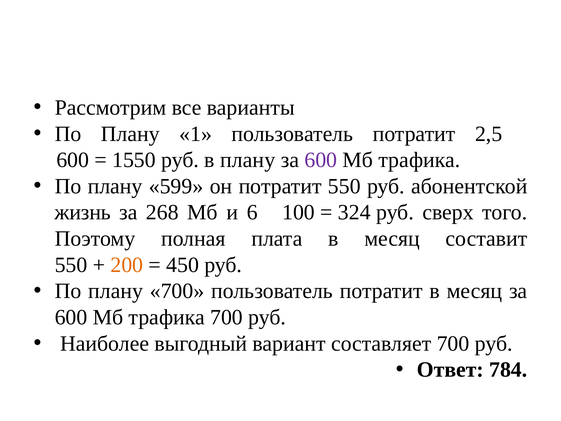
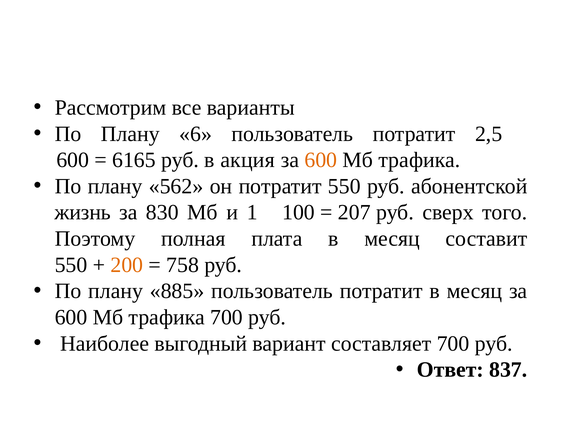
1: 1 -> 6
1550: 1550 -> 6165
в плану: плану -> акция
600 at (321, 160) colour: purple -> orange
599: 599 -> 562
268: 268 -> 830
6: 6 -> 1
324: 324 -> 207
450: 450 -> 758
плану 700: 700 -> 885
784: 784 -> 837
